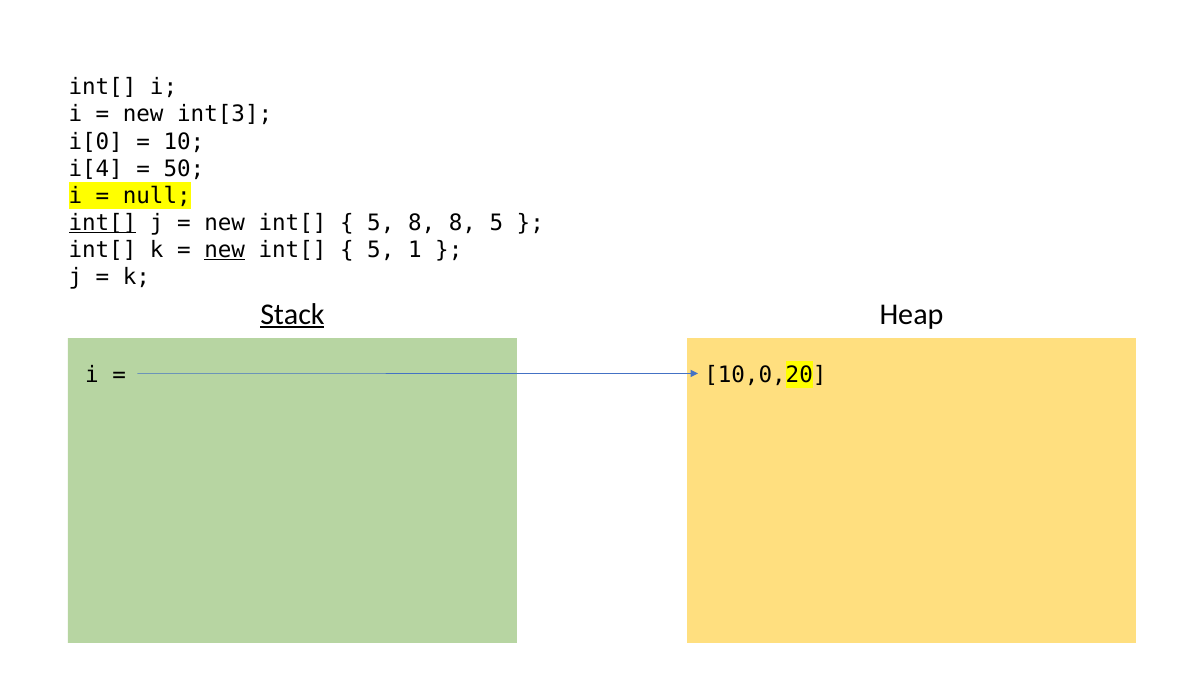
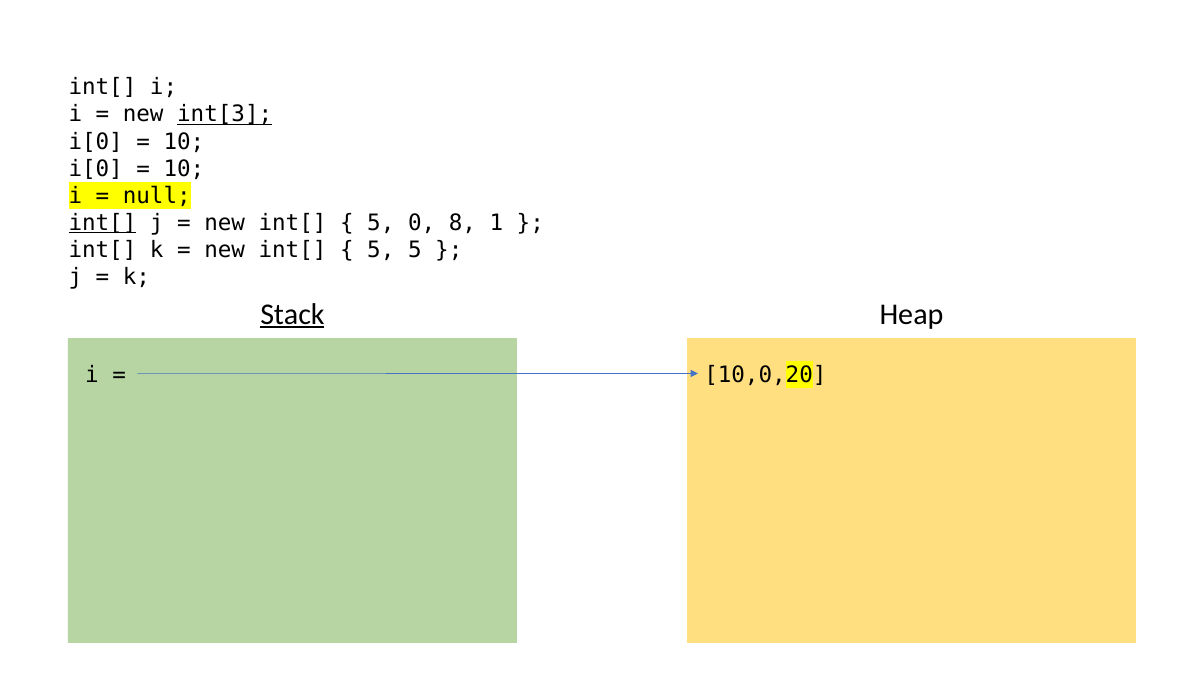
int[3 underline: none -> present
i[4 at (96, 169): i[4 -> i[0
50 at (184, 169): 50 -> 10
5 8: 8 -> 0
8 5: 5 -> 1
new at (225, 250) underline: present -> none
5 1: 1 -> 5
